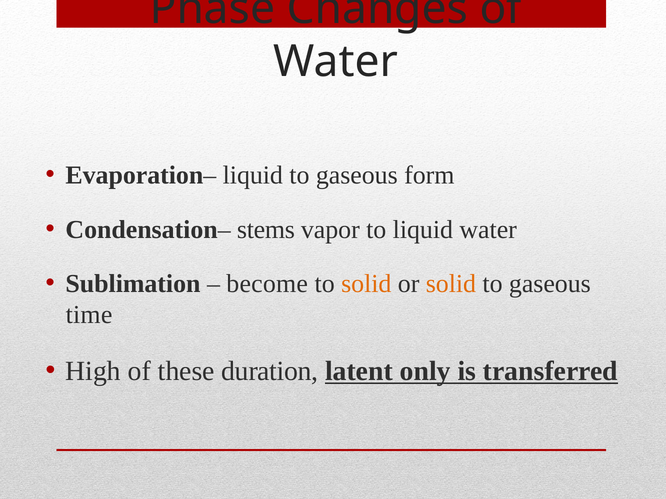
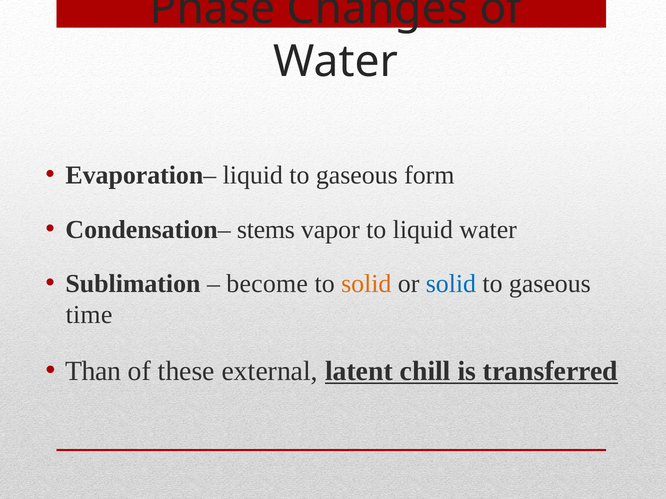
solid at (451, 284) colour: orange -> blue
High: High -> Than
duration: duration -> external
only: only -> chill
